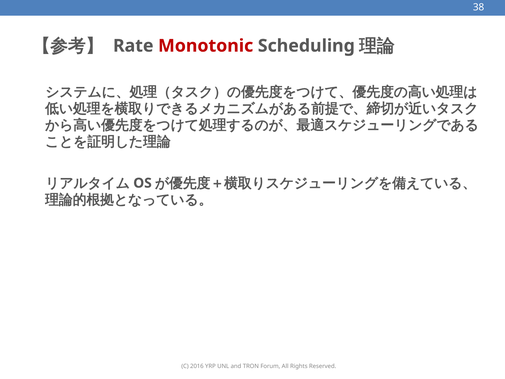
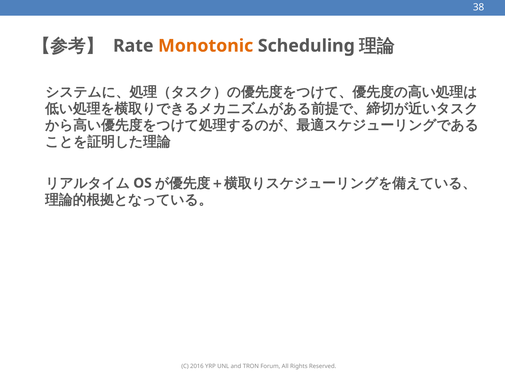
Monotonic colour: red -> orange
